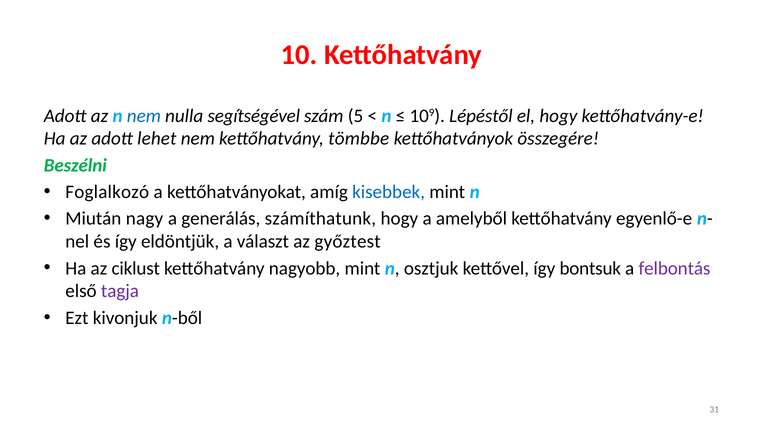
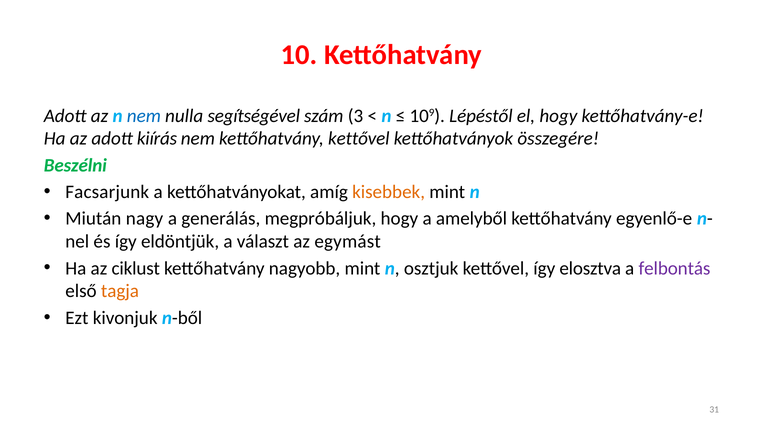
5: 5 -> 3
lehet: lehet -> kiírás
kettőhatvány tömbbe: tömbbe -> kettővel
Foglalkozó: Foglalkozó -> Facsarjunk
kisebbek colour: blue -> orange
számíthatunk: számíthatunk -> megpróbáljuk
győztest: győztest -> egymást
bontsuk: bontsuk -> elosztva
tagja colour: purple -> orange
